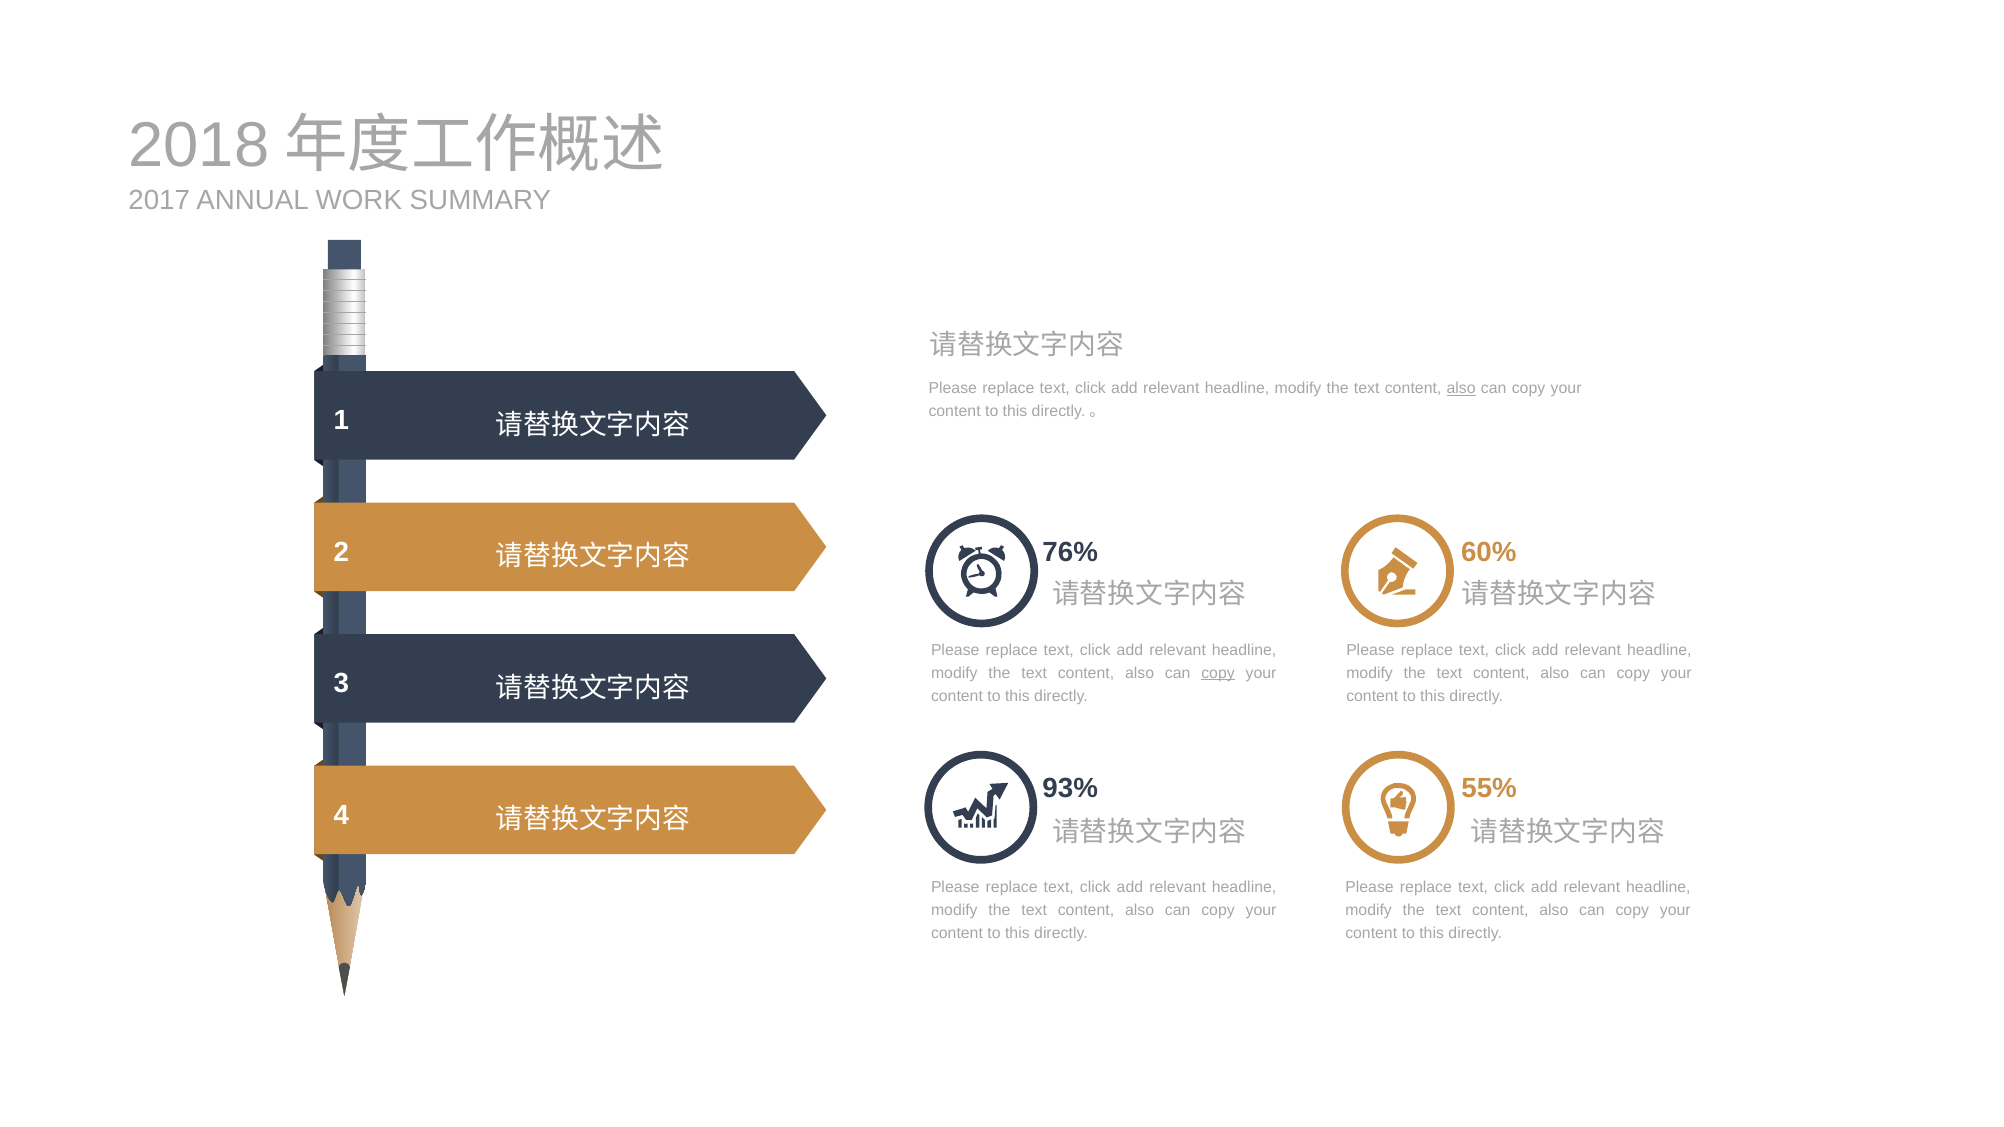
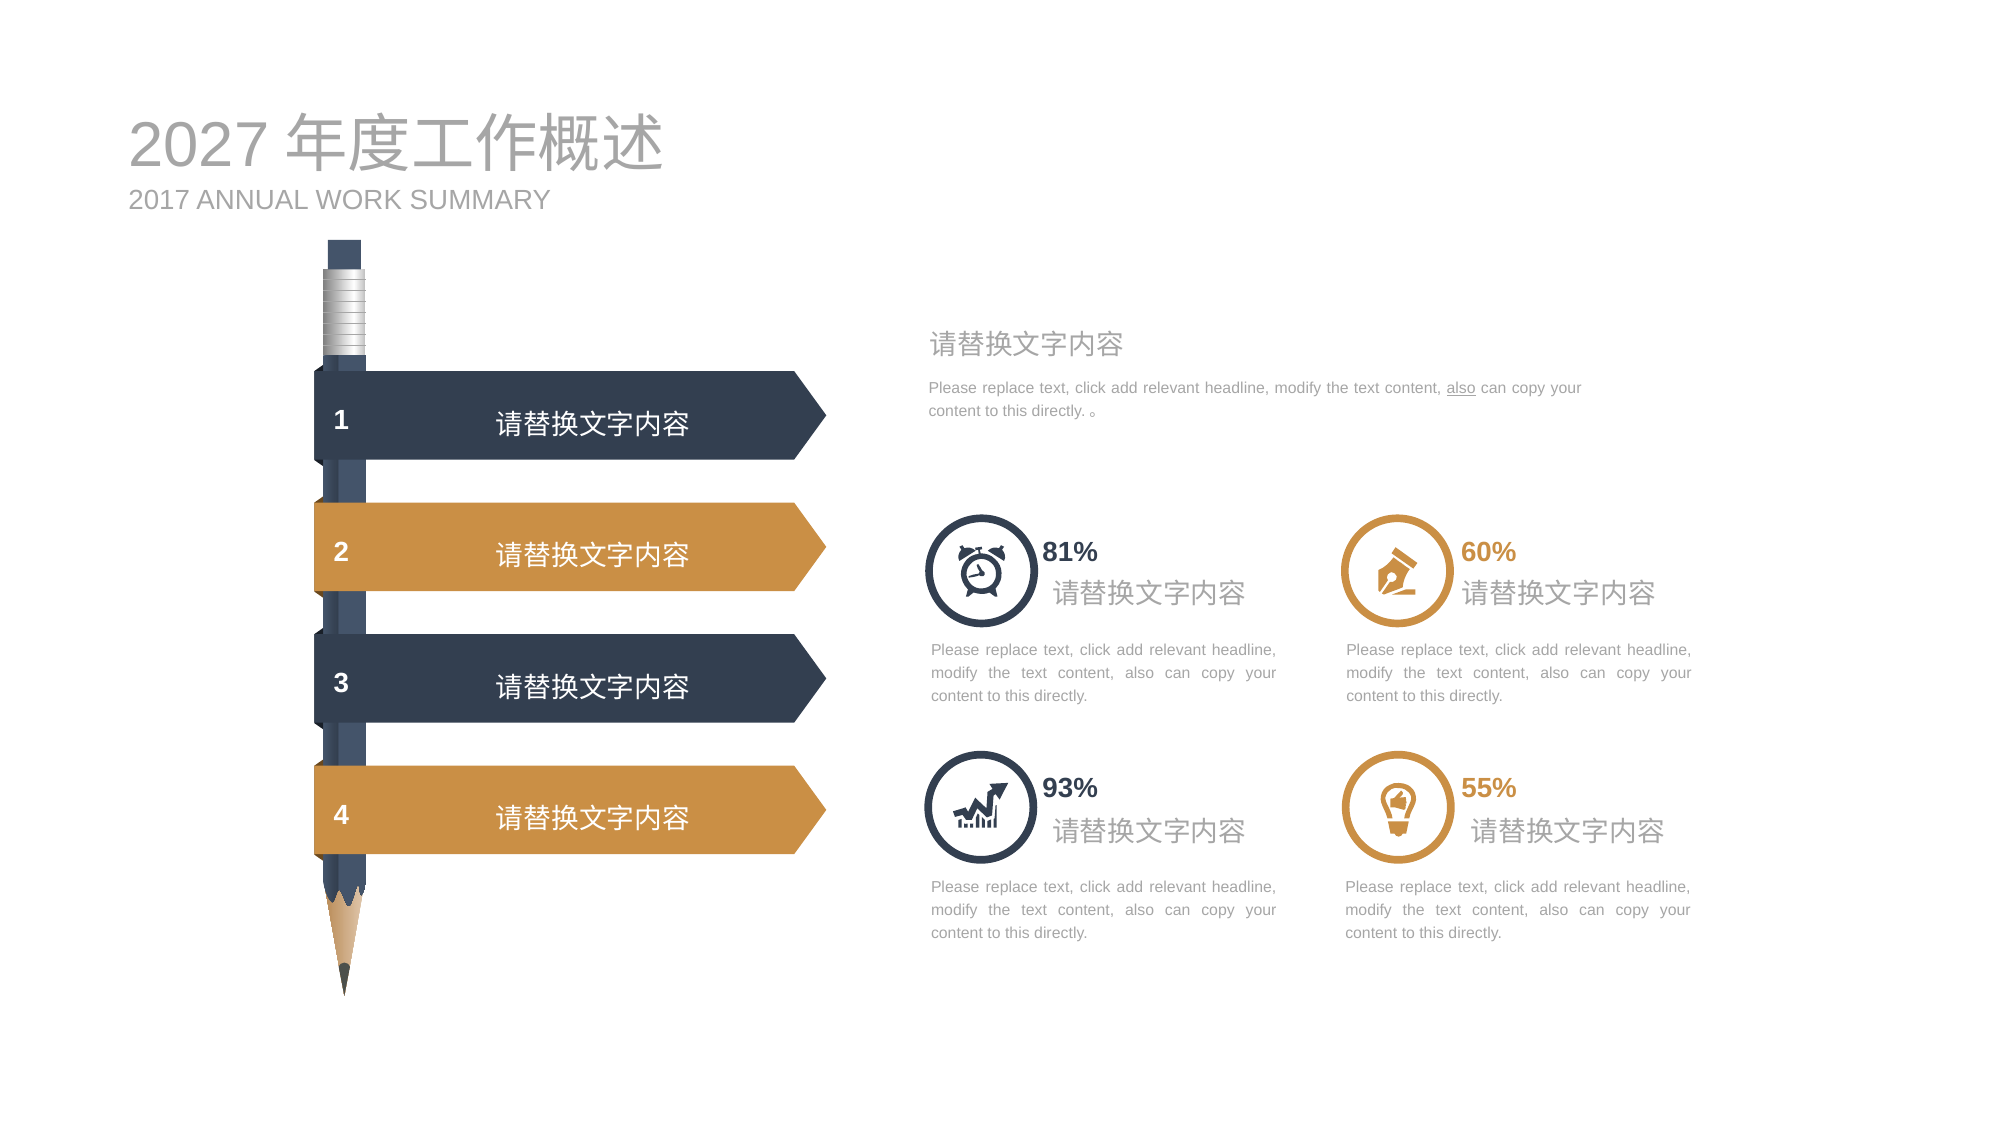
2018: 2018 -> 2027
76%: 76% -> 81%
copy at (1218, 673) underline: present -> none
